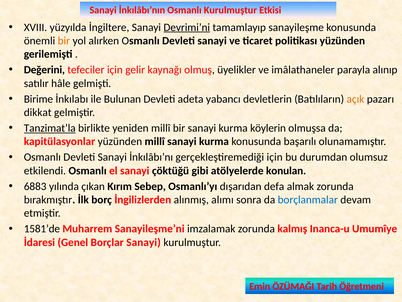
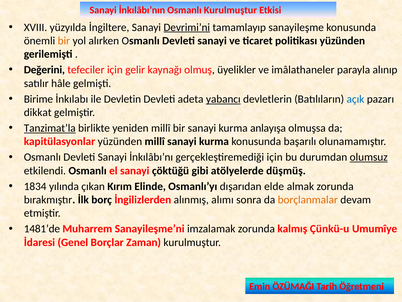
Bulunan: Bulunan -> Devletin
yabancı underline: none -> present
açık colour: orange -> blue
köylerin: köylerin -> anlayışa
olumsuz underline: none -> present
konulan: konulan -> düşmüş
6883: 6883 -> 1834
Sebep: Sebep -> Elinde
defa: defa -> elde
borçlanmalar colour: blue -> orange
1581’de: 1581’de -> 1481’de
Inanca-u: Inanca-u -> Çünkü-u
Borçlar Sanayi: Sanayi -> Zaman
